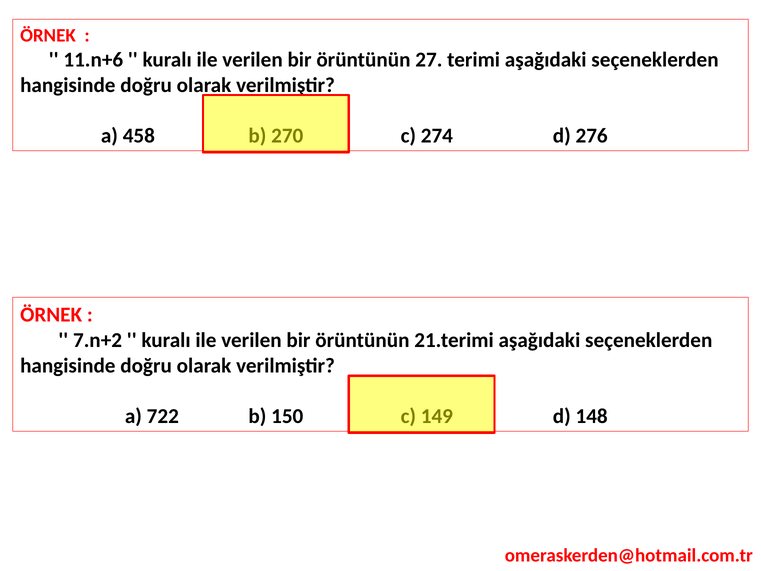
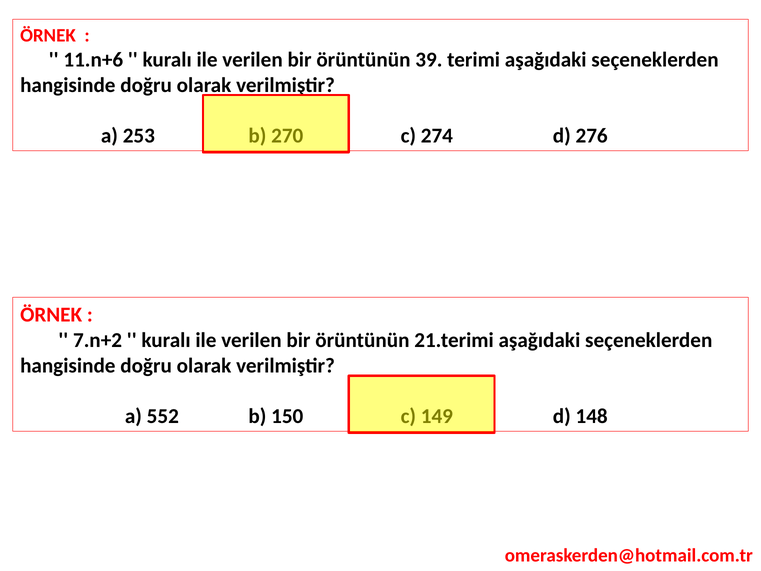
27: 27 -> 39
458: 458 -> 253
722: 722 -> 552
